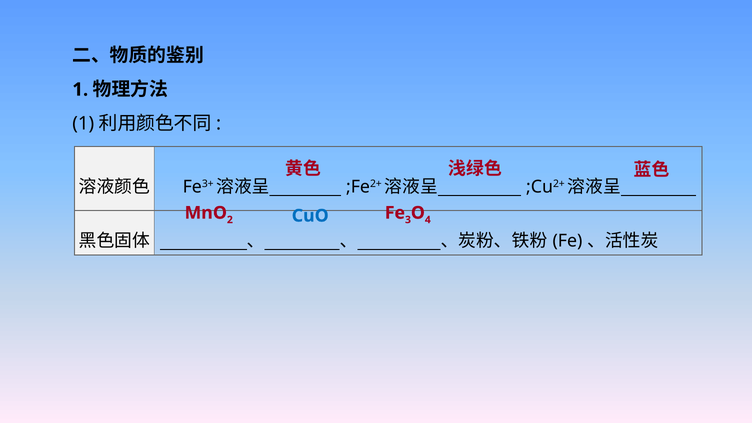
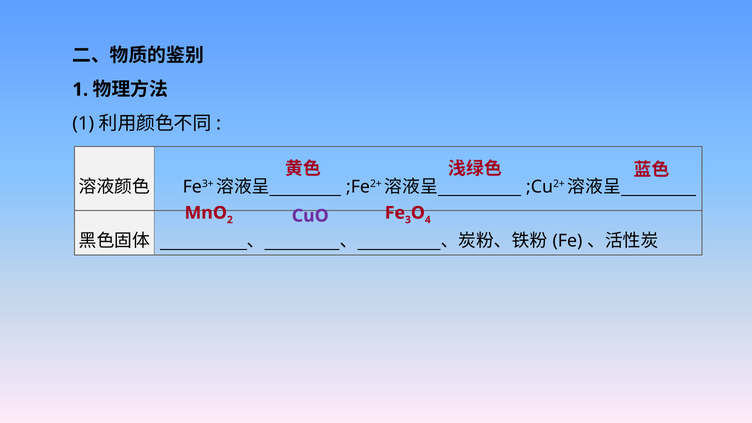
CuO colour: blue -> purple
